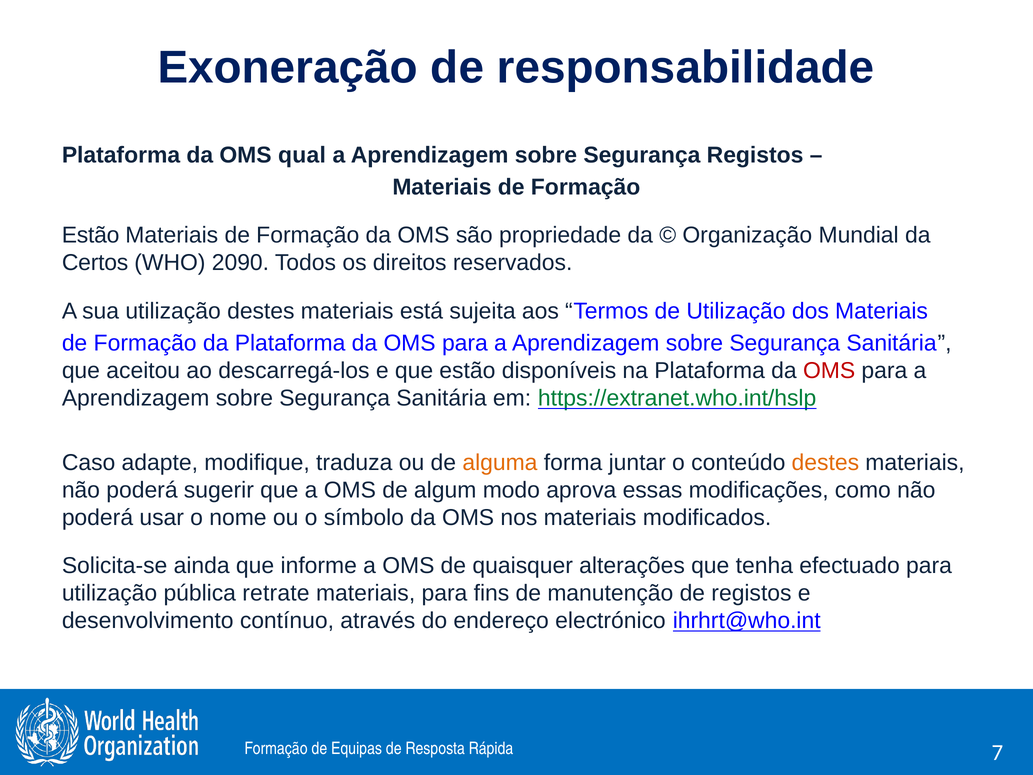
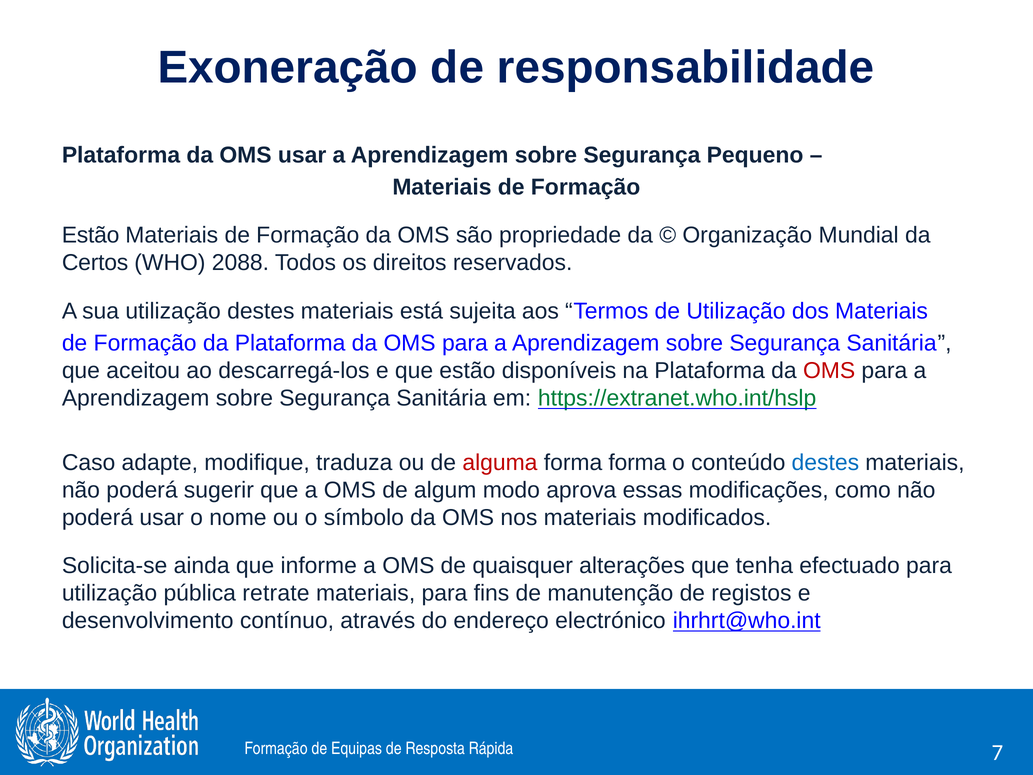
OMS qual: qual -> usar
Segurança Registos: Registos -> Pequeno
2090: 2090 -> 2088
alguma colour: orange -> red
forma juntar: juntar -> forma
destes at (825, 462) colour: orange -> blue
